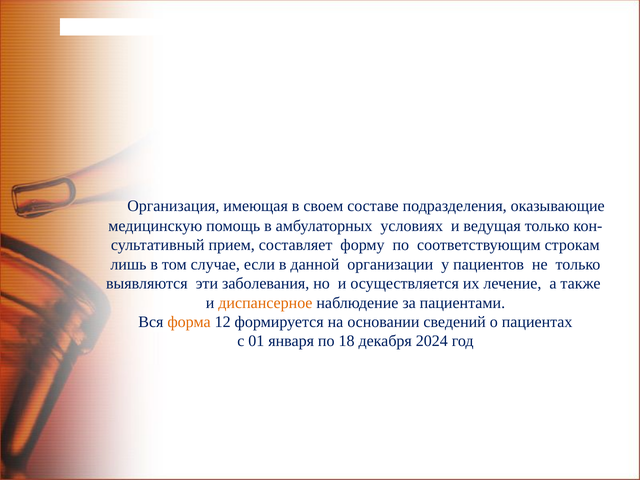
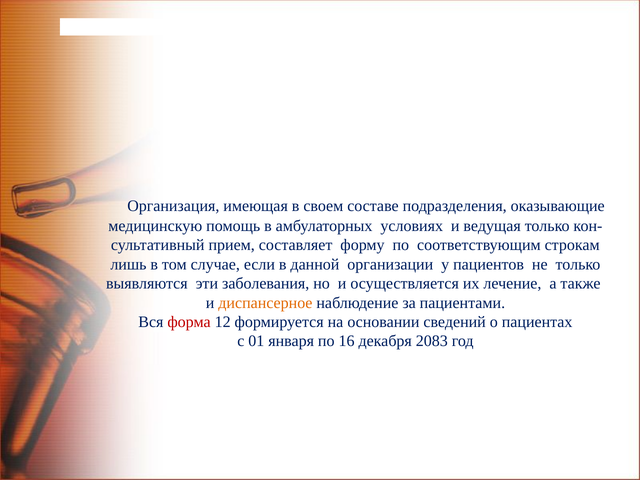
форма colour: orange -> red
18: 18 -> 16
2024: 2024 -> 2083
